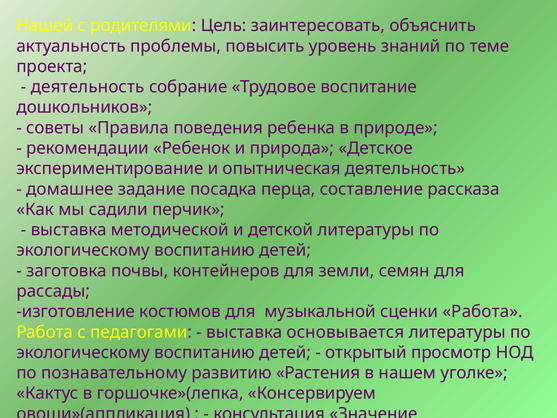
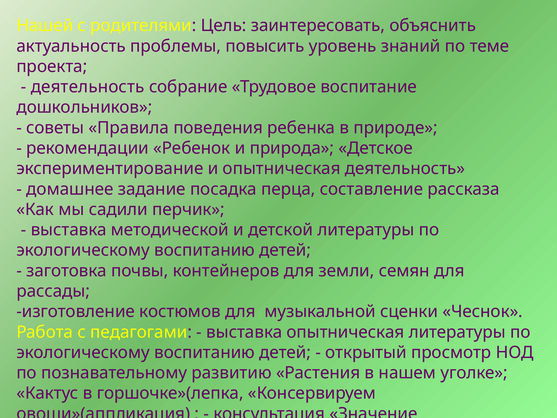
сценки Работа: Работа -> Чеснок
выставка основывается: основывается -> опытническая
